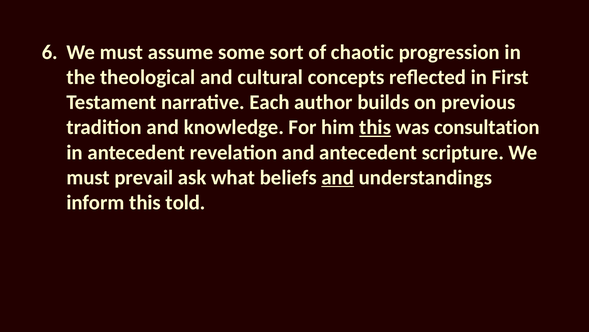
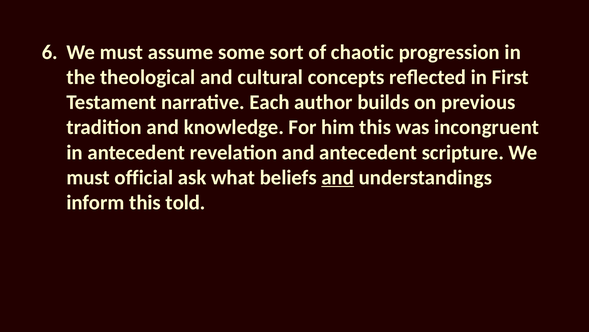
this at (375, 127) underline: present -> none
consultation: consultation -> incongruent
prevail: prevail -> official
